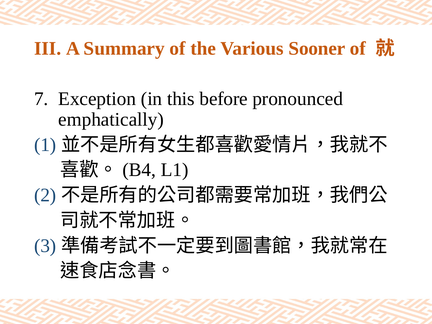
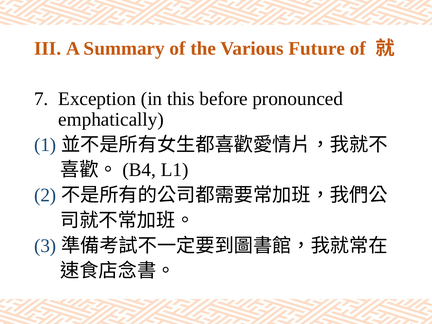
Sooner: Sooner -> Future
